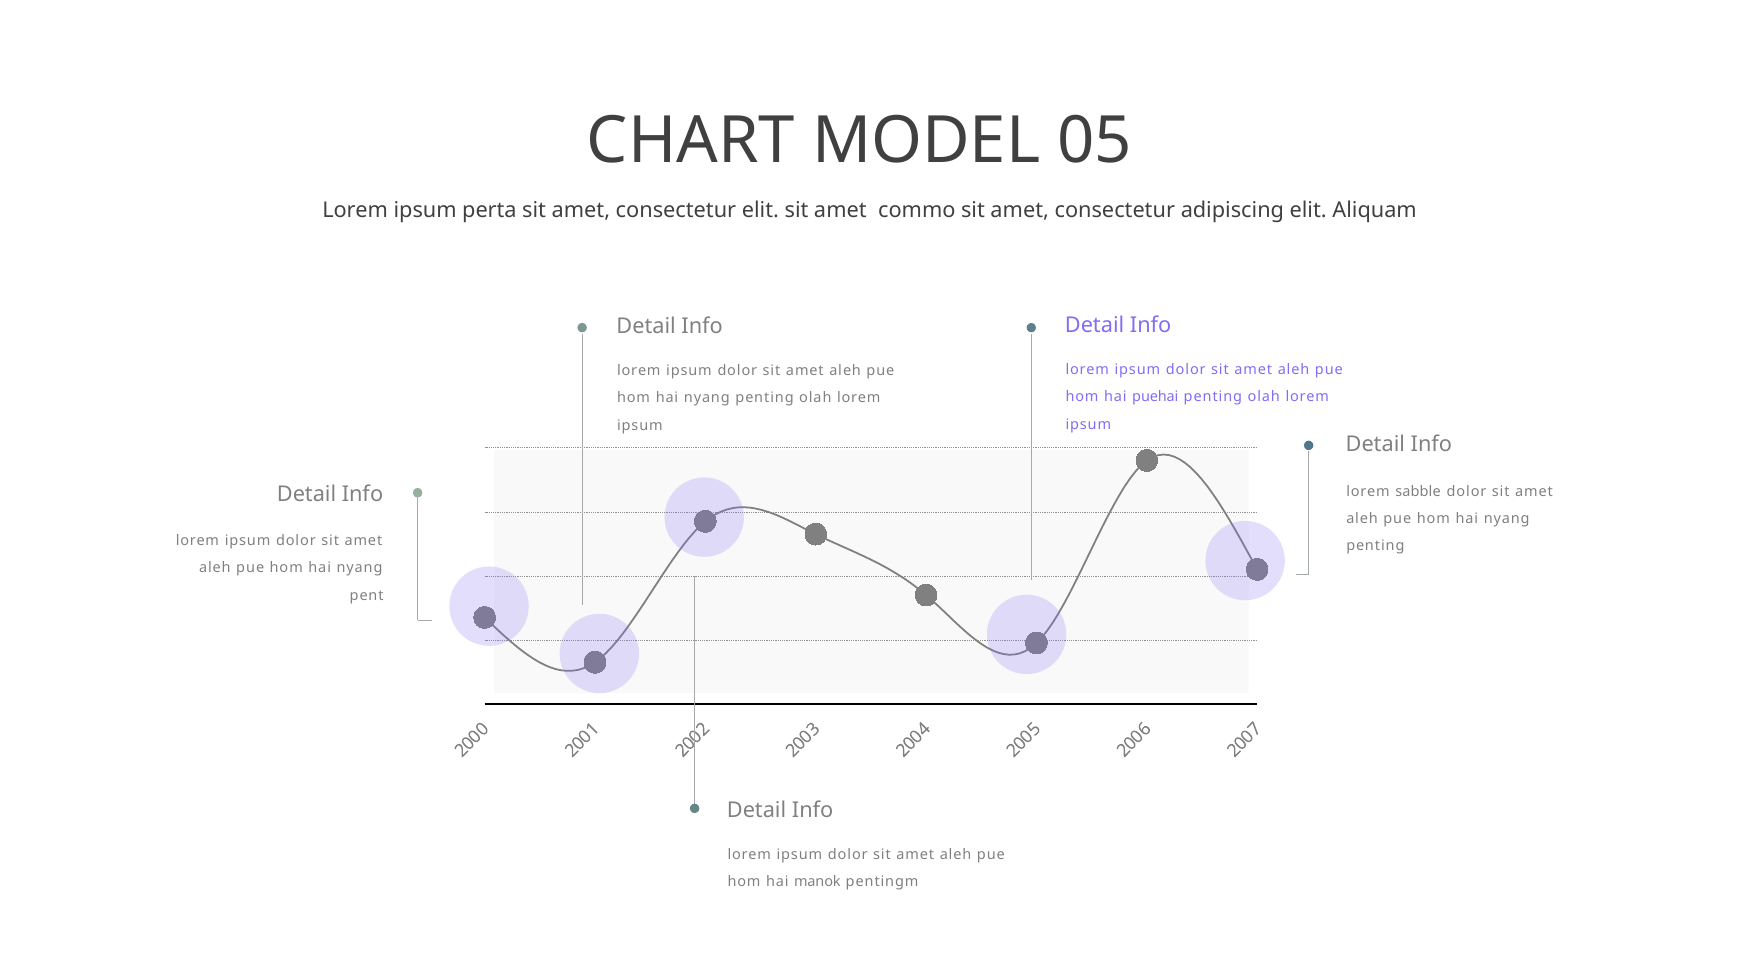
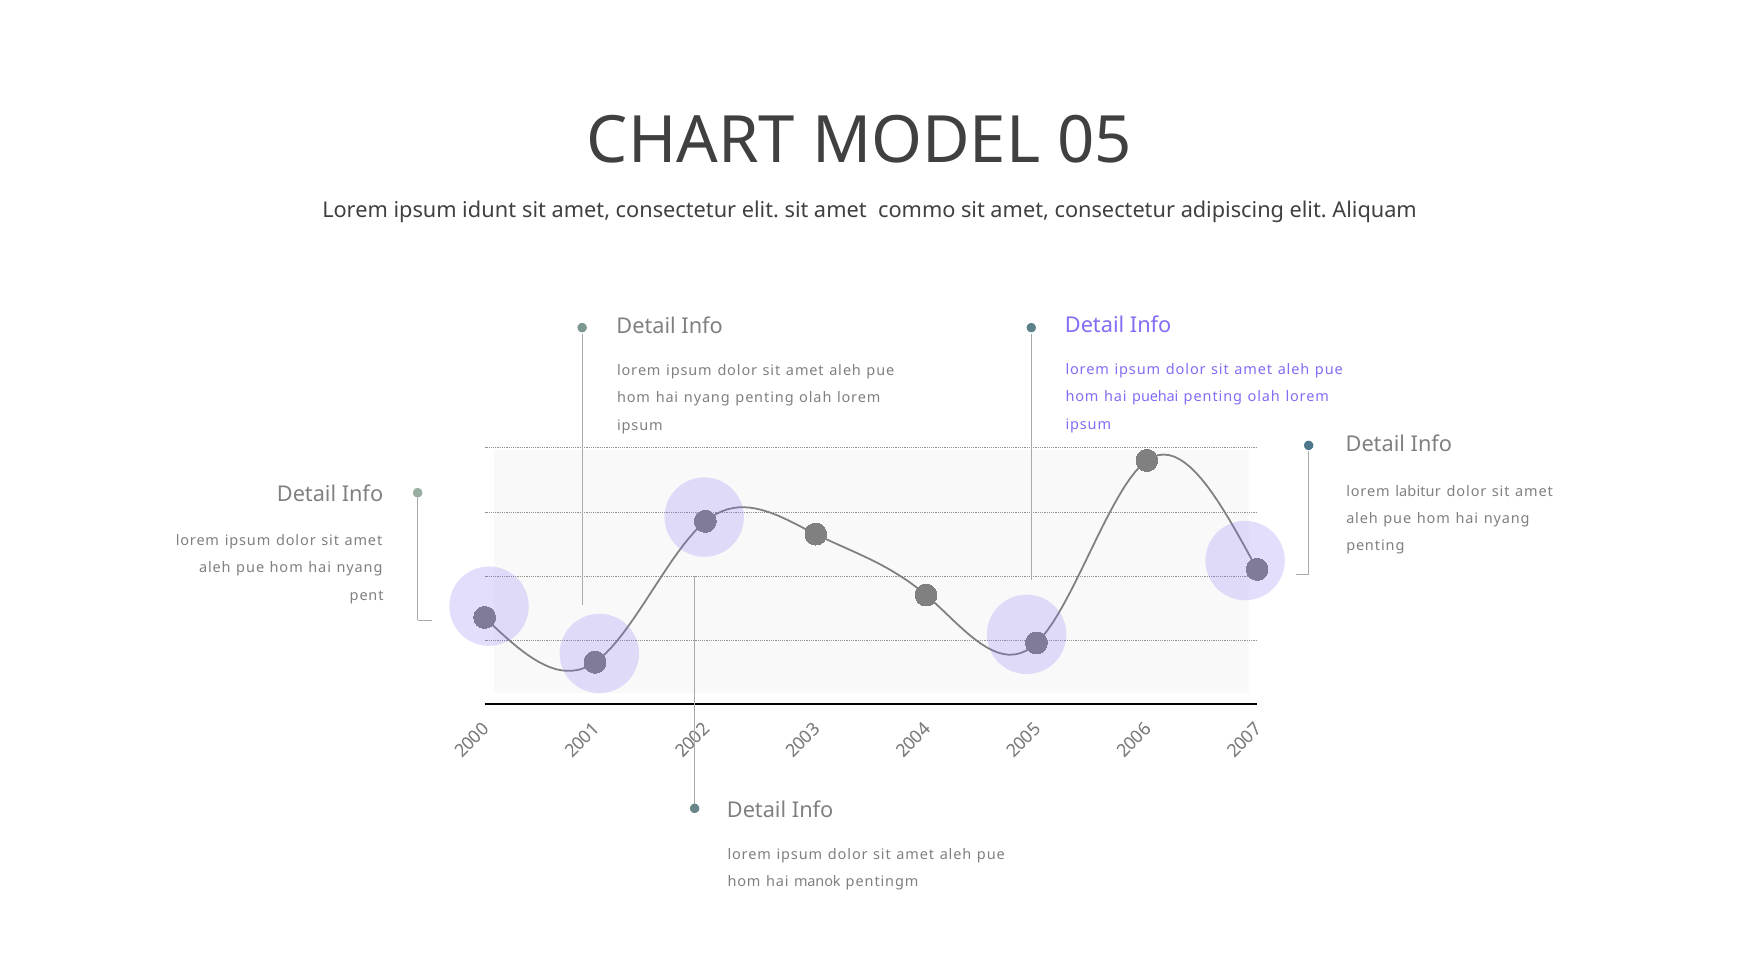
perta: perta -> idunt
sabble: sabble -> labitur
